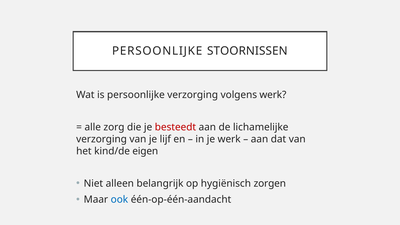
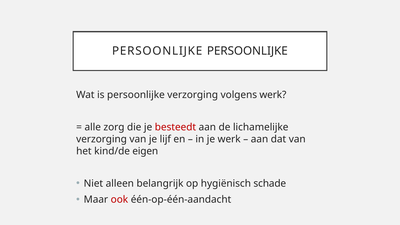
PERSOONLIJKE STOORNISSEN: STOORNISSEN -> PERSOONLIJKE
zorgen: zorgen -> schade
ook colour: blue -> red
